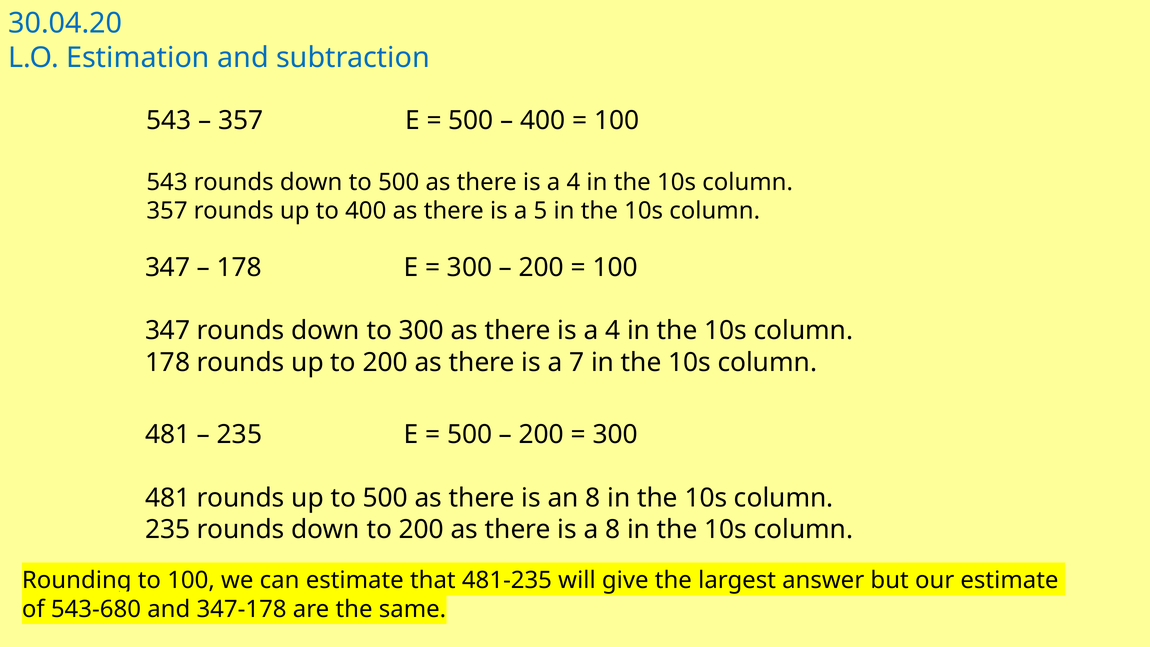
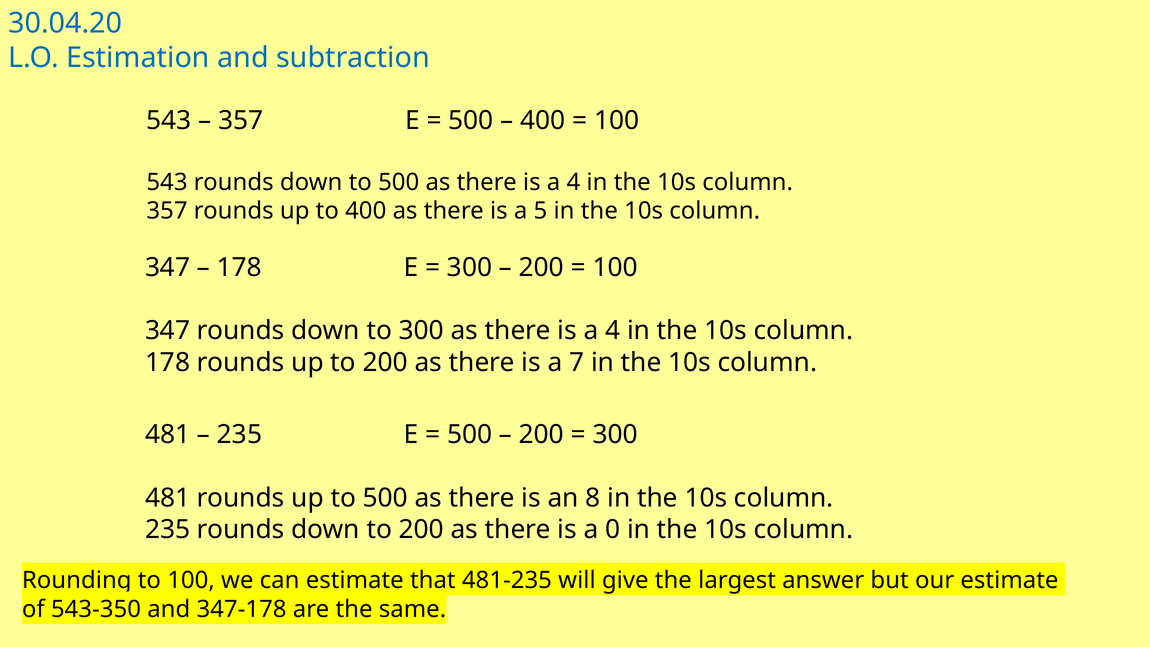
a 8: 8 -> 0
543-680: 543-680 -> 543-350
